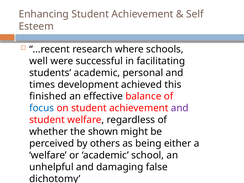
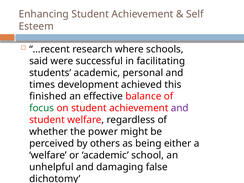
well: well -> said
focus colour: blue -> green
shown: shown -> power
